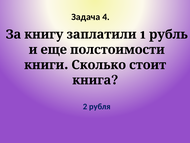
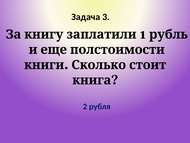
4: 4 -> 3
